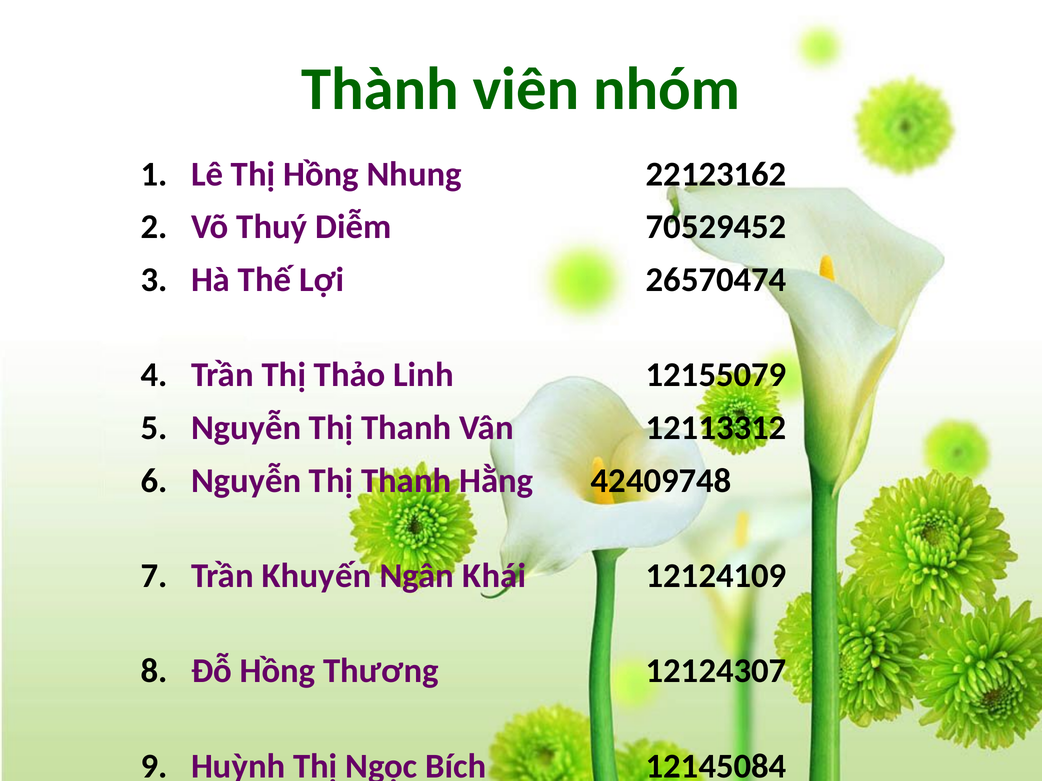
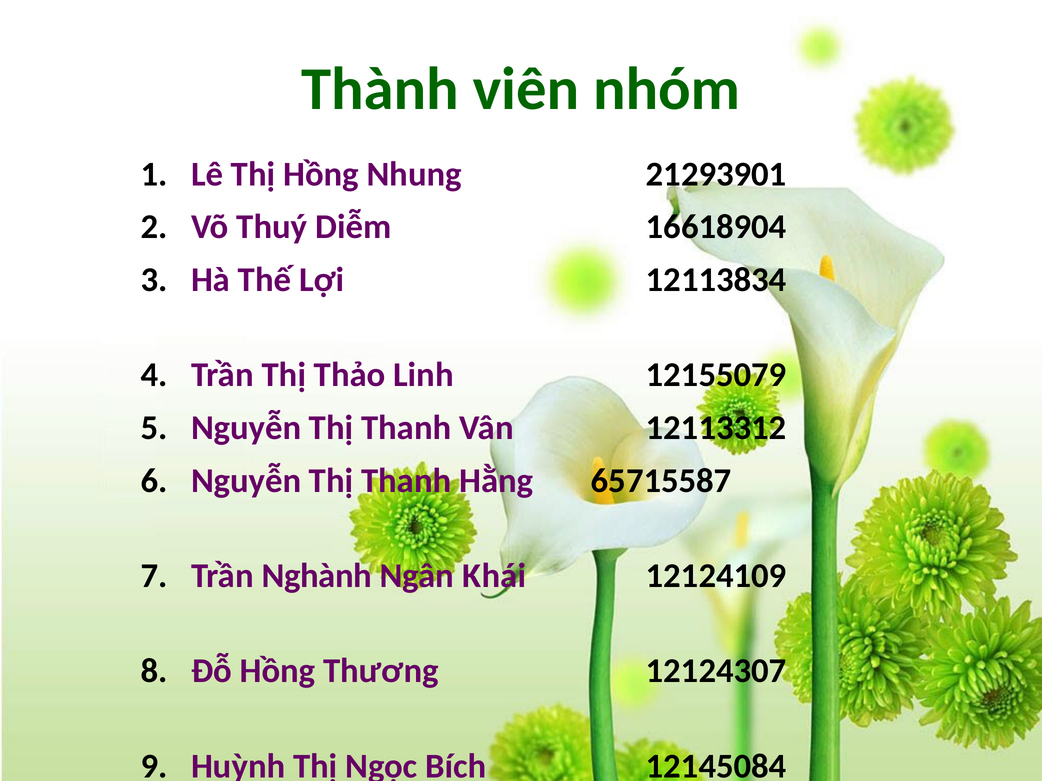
22123162: 22123162 -> 21293901
70529452: 70529452 -> 16618904
26570474: 26570474 -> 12113834
42409748: 42409748 -> 65715587
Khuyến: Khuyến -> Nghành
